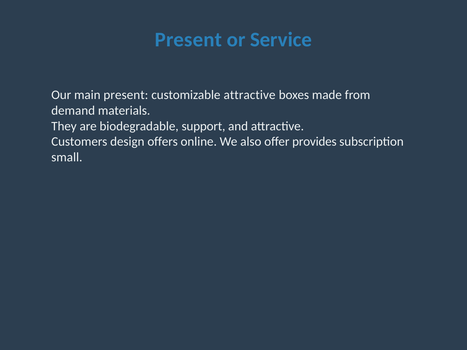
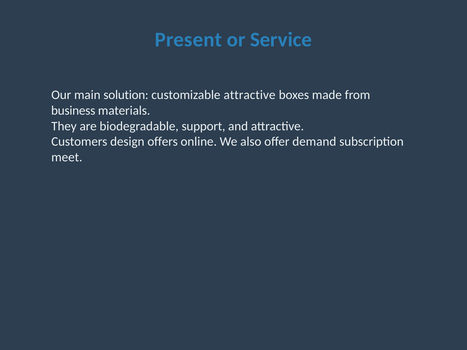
main present: present -> solution
demand: demand -> business
provides: provides -> demand
small: small -> meet
